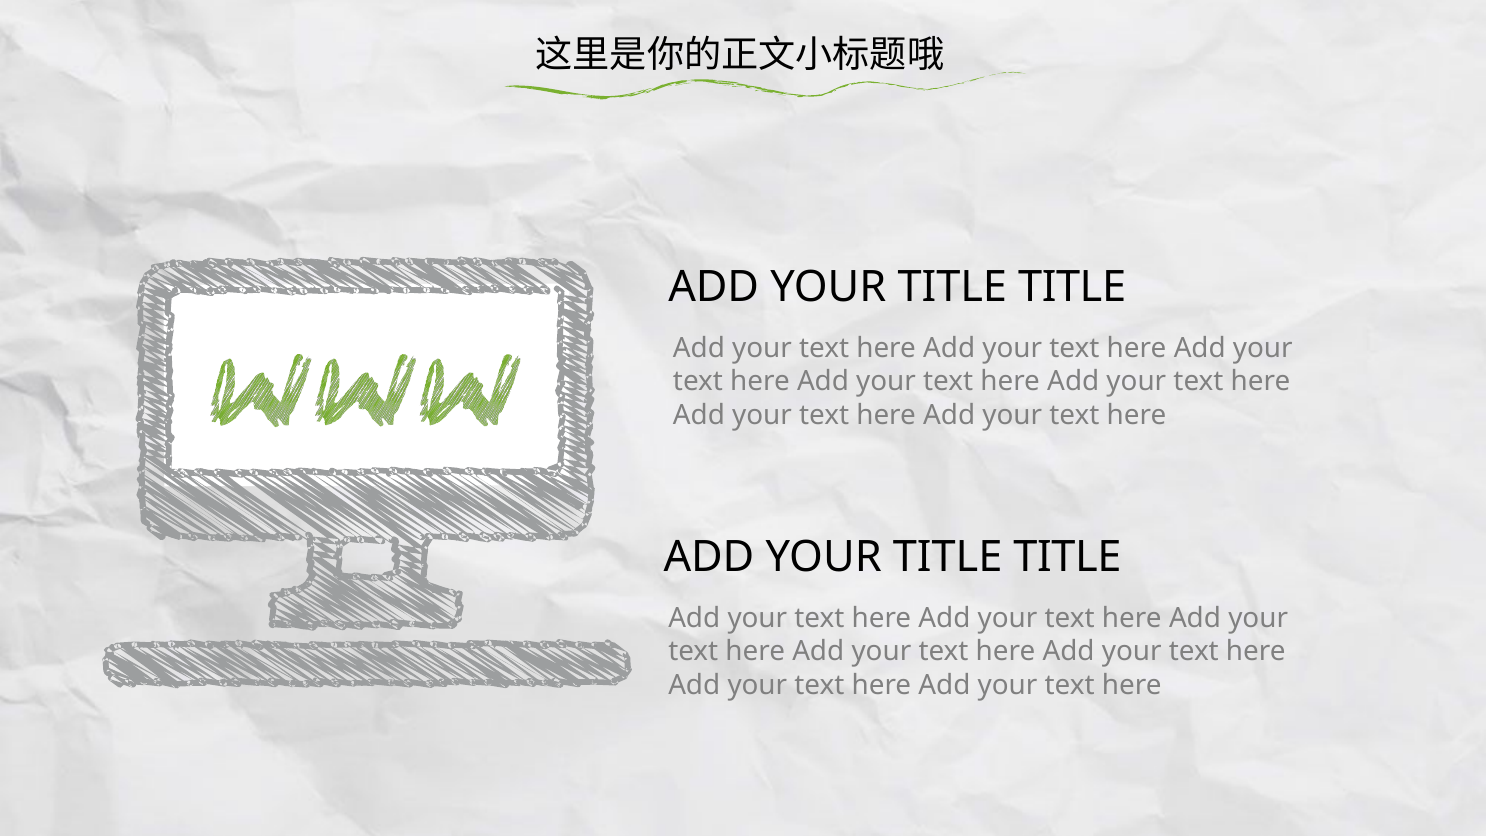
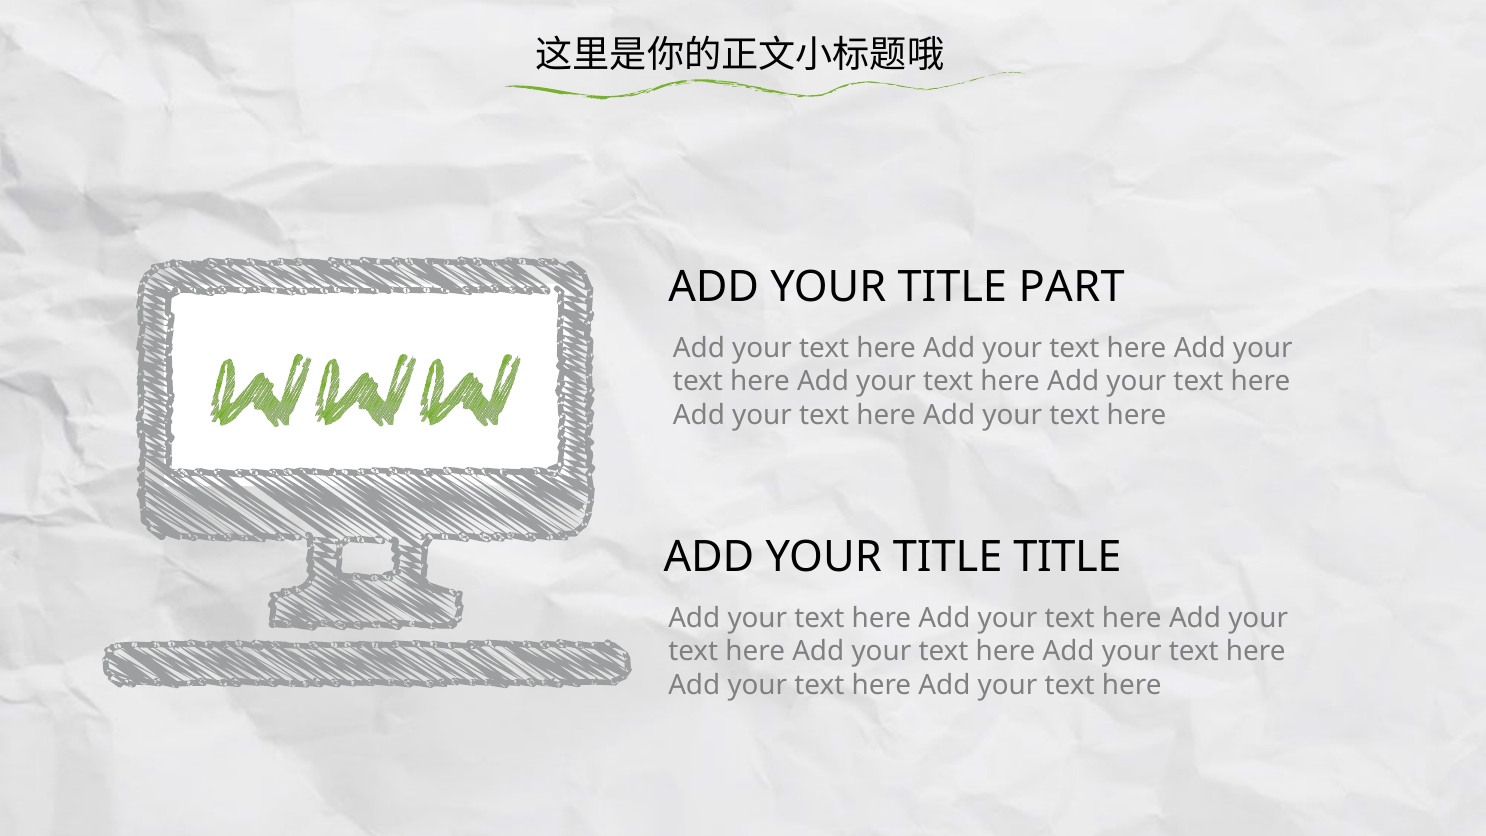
TITLE at (1072, 287): TITLE -> PART
